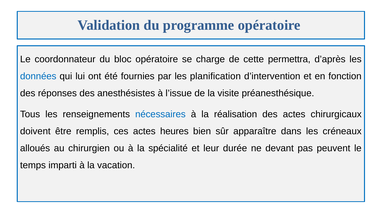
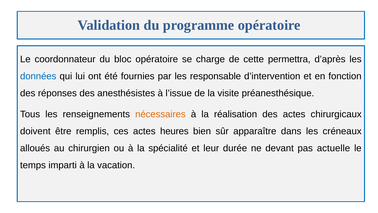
planification: planification -> responsable
nécessaires colour: blue -> orange
peuvent: peuvent -> actuelle
